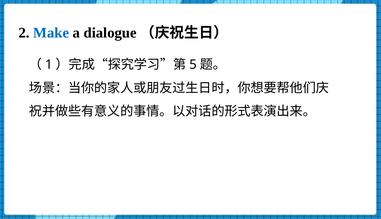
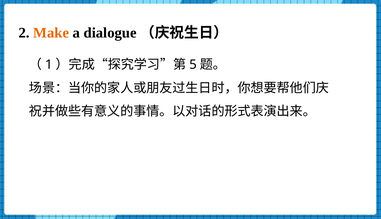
Make colour: blue -> orange
